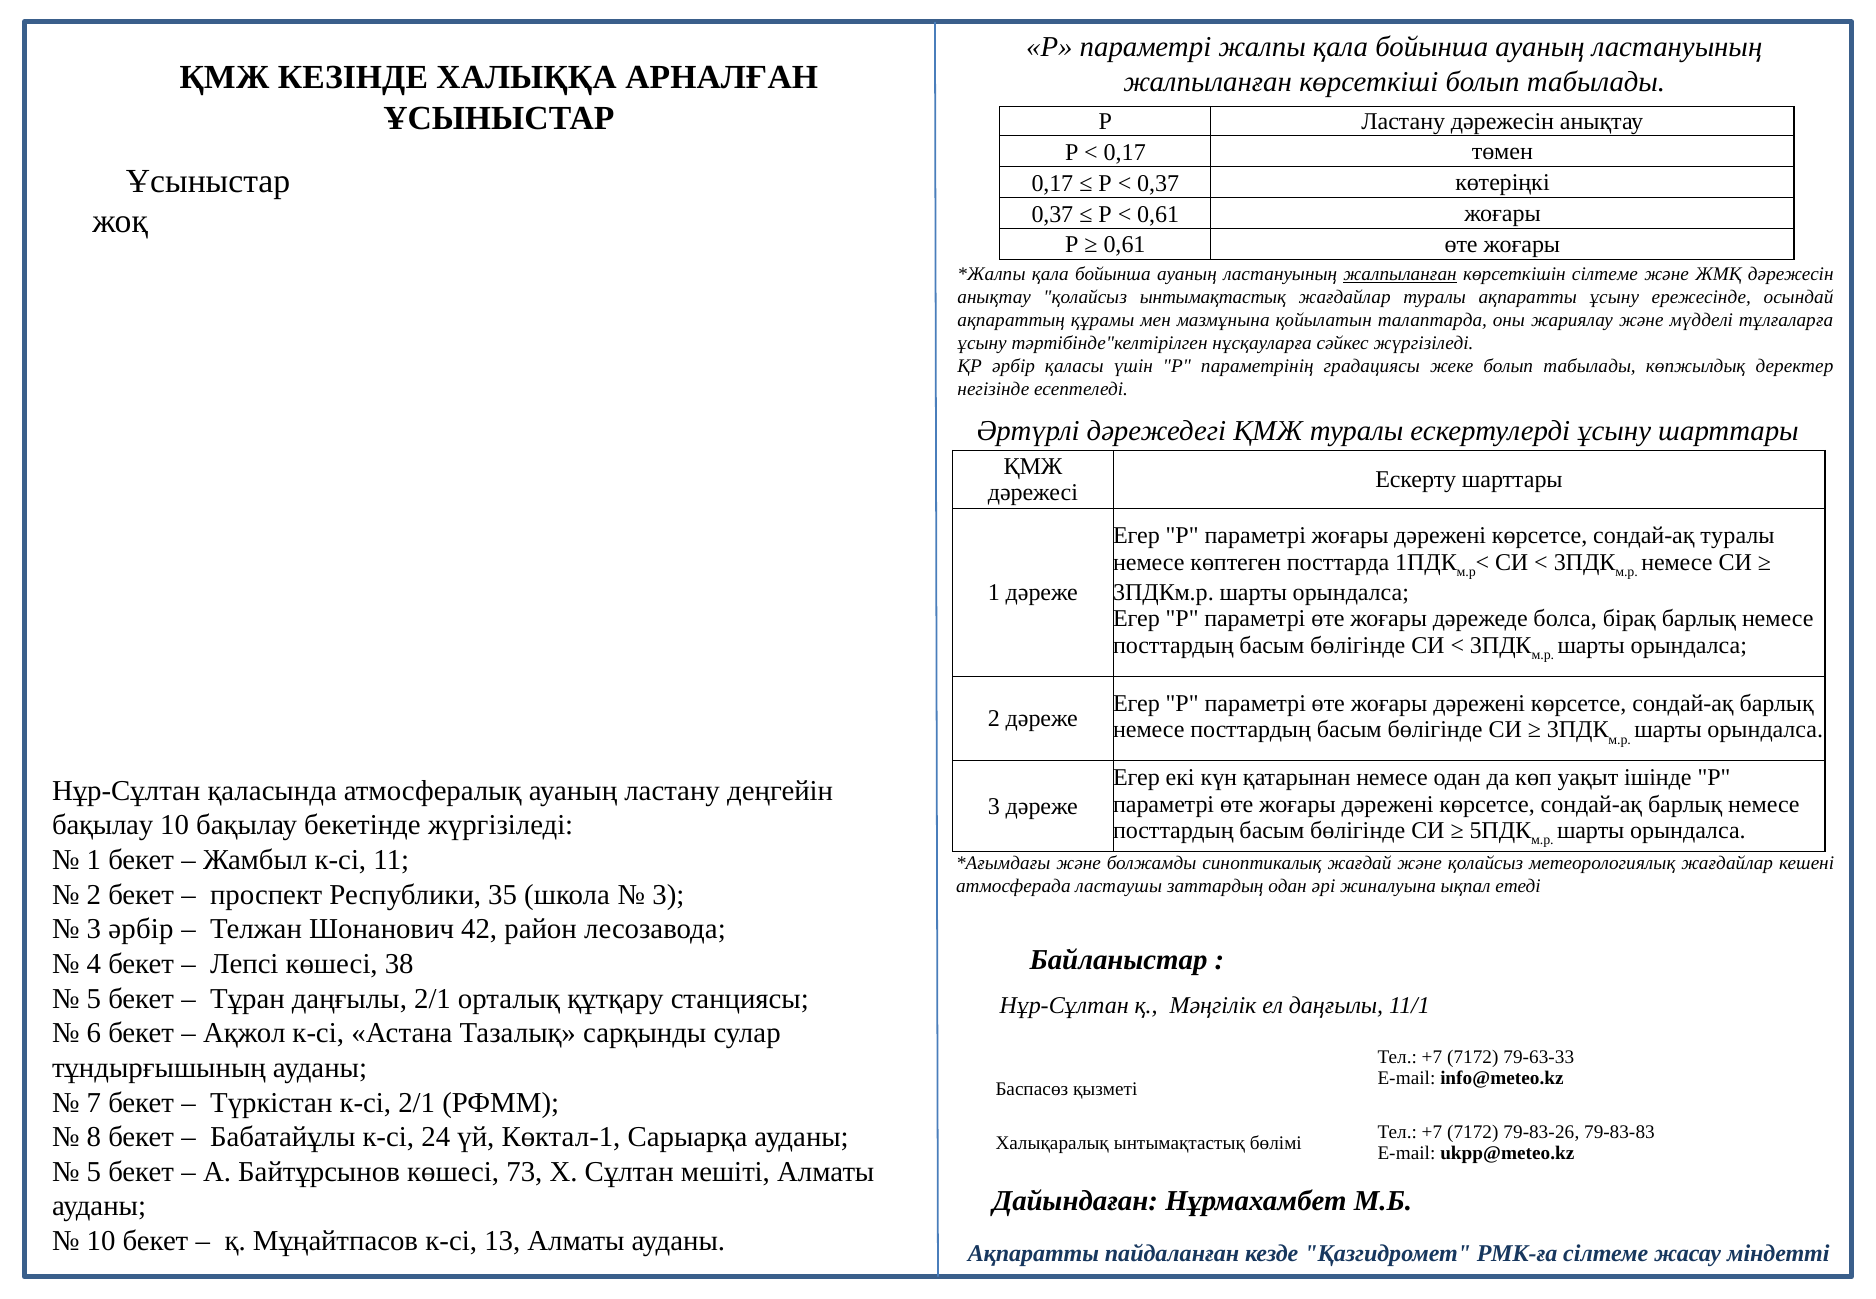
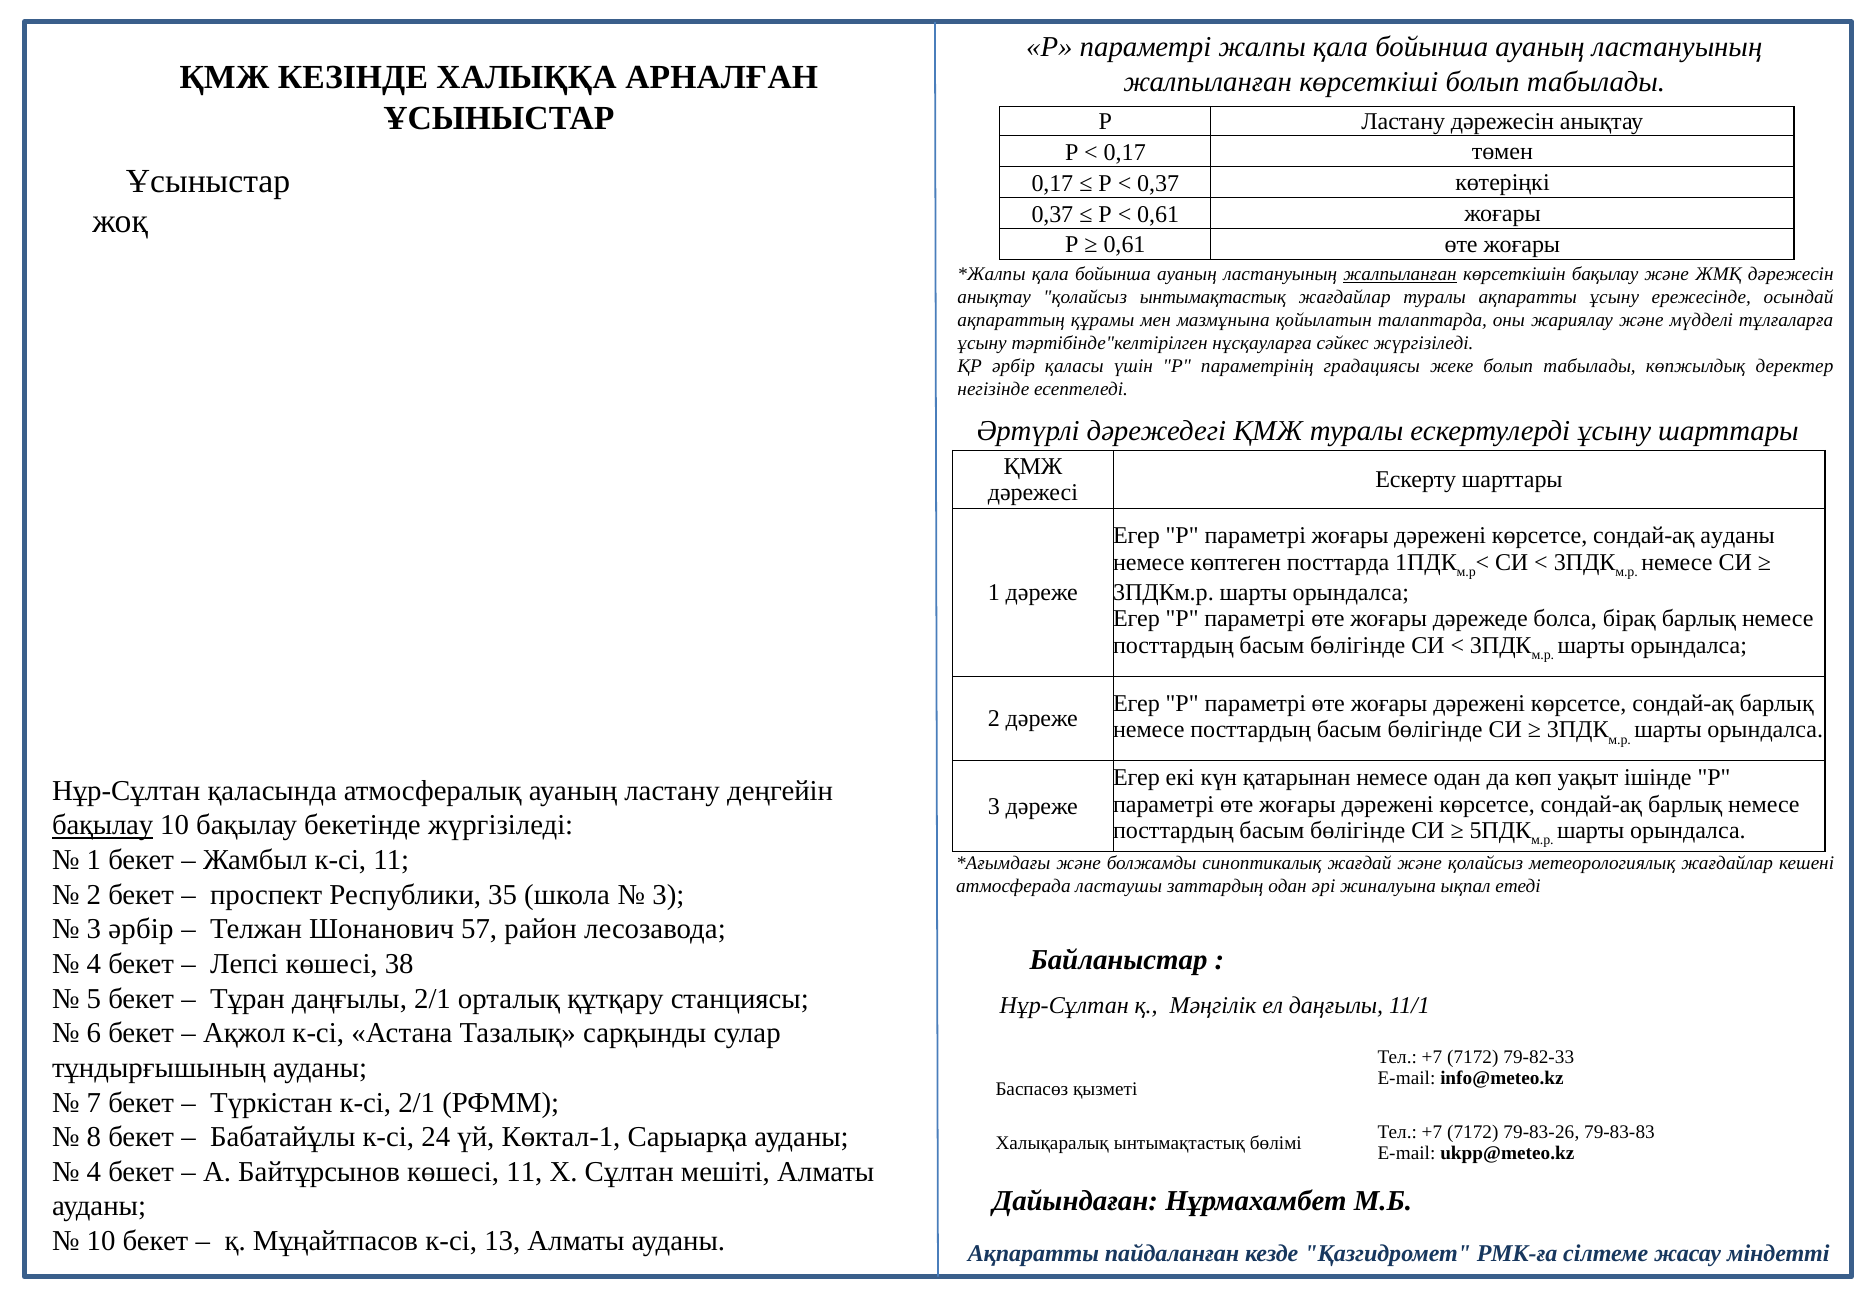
көрсеткішін сілтеме: сілтеме -> бақылау
сондай-ақ туралы: туралы -> ауданы
бақылау at (103, 825) underline: none -> present
42: 42 -> 57
79-63-33: 79-63-33 -> 79-82-33
5 at (94, 1172): 5 -> 4
көшесі 73: 73 -> 11
